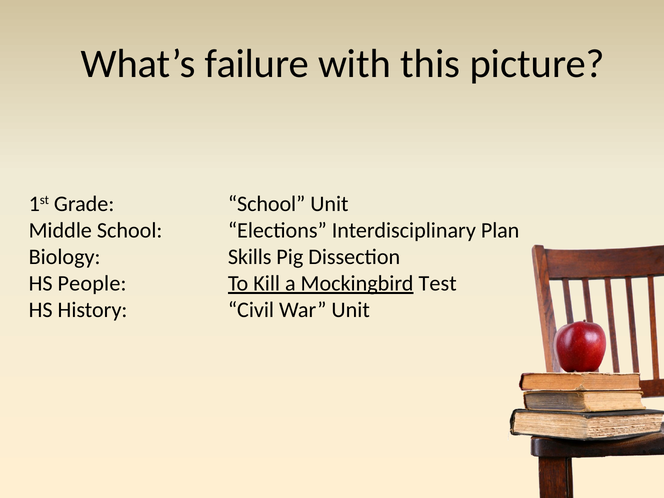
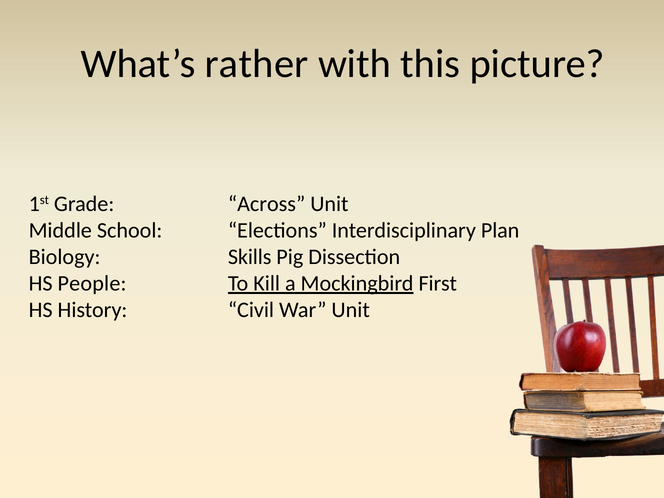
failure: failure -> rather
Grade School: School -> Across
Test: Test -> First
